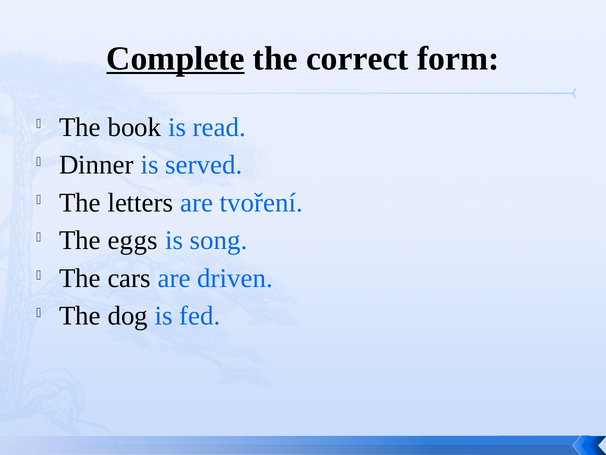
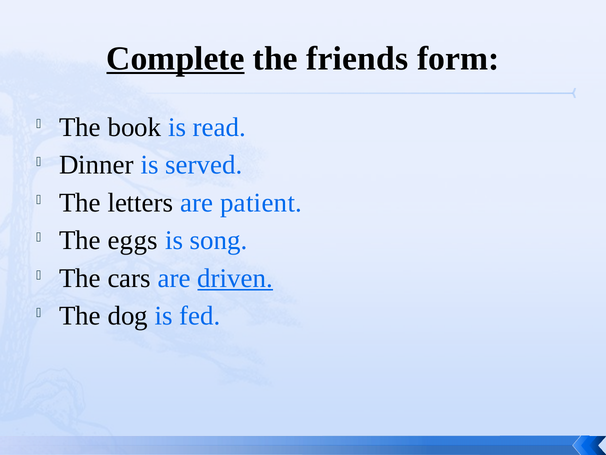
correct: correct -> friends
tvoření: tvoření -> patient
driven underline: none -> present
